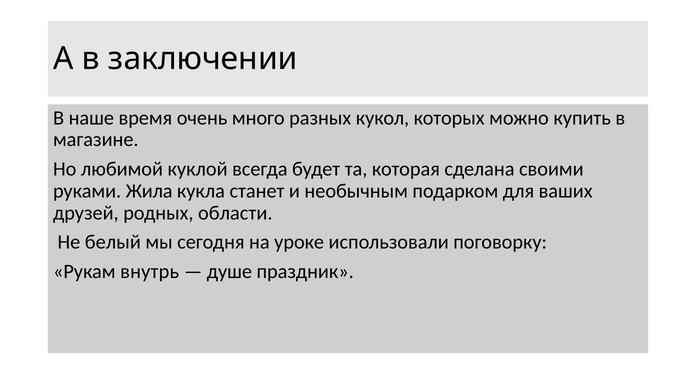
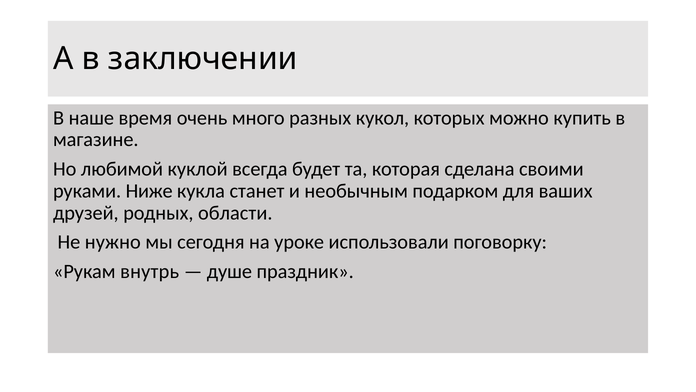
Жила: Жила -> Ниже
белый: белый -> нужно
